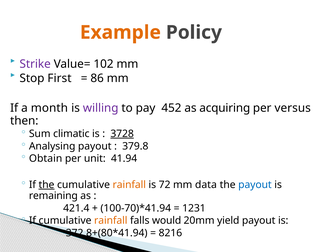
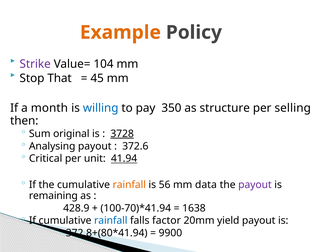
102: 102 -> 104
First: First -> That
86: 86 -> 45
willing colour: purple -> blue
452: 452 -> 350
acquiring: acquiring -> structure
versus: versus -> selling
climatic: climatic -> original
379.8: 379.8 -> 372.6
Obtain: Obtain -> Critical
41.94 underline: none -> present
the at (46, 185) underline: present -> none
72: 72 -> 56
payout at (255, 185) colour: blue -> purple
421.4: 421.4 -> 428.9
1231: 1231 -> 1638
rainfall at (111, 221) colour: orange -> blue
would: would -> factor
8216: 8216 -> 9900
